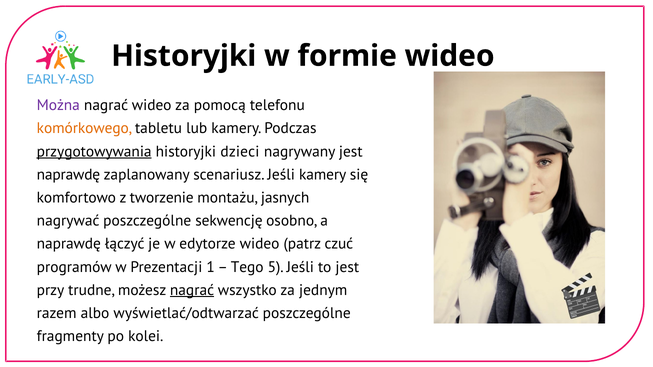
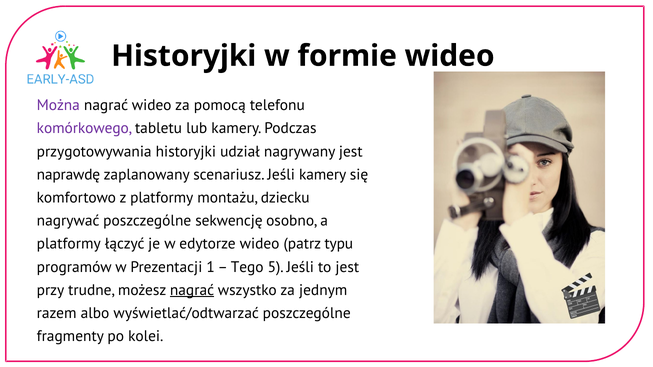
komórkowego colour: orange -> purple
przygotowywania underline: present -> none
dzieci: dzieci -> udział
z tworzenie: tworzenie -> platformy
jasnych: jasnych -> dziecku
naprawdę at (69, 244): naprawdę -> platformy
czuć: czuć -> typu
